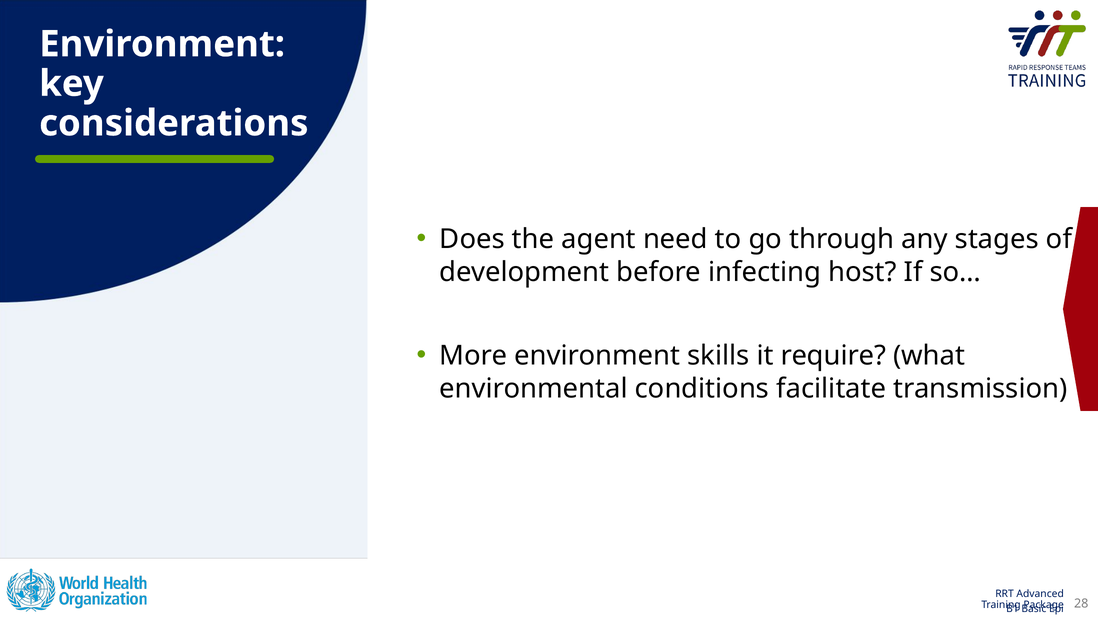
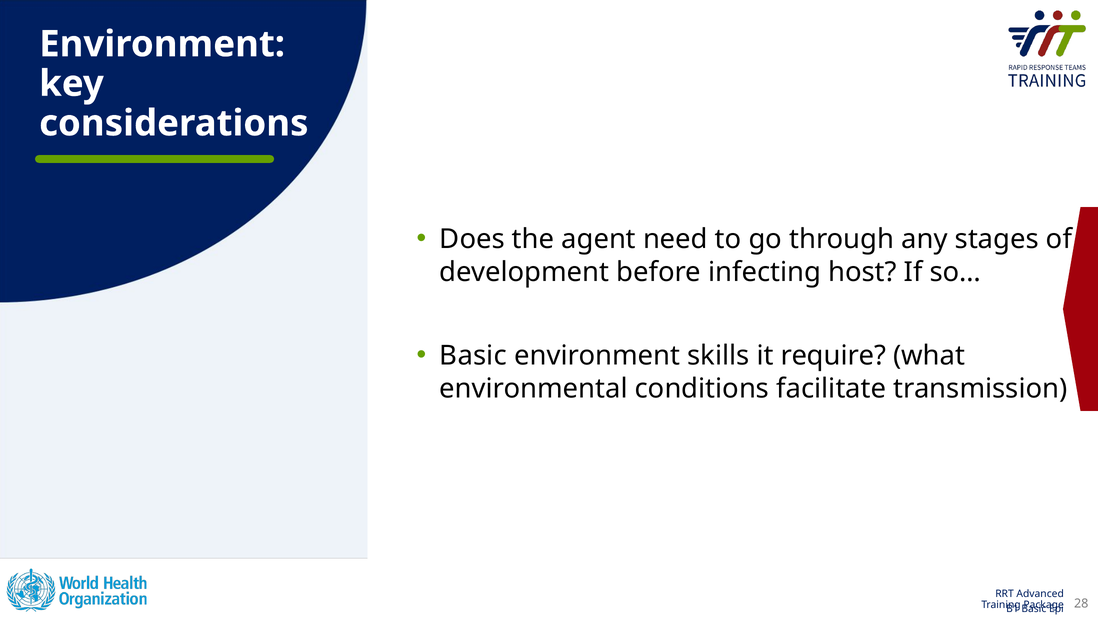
More at (473, 356): More -> Basic
